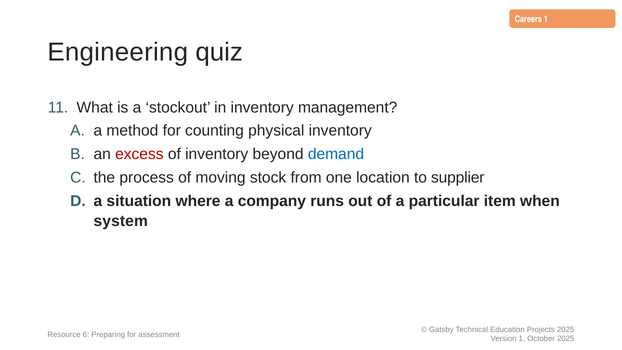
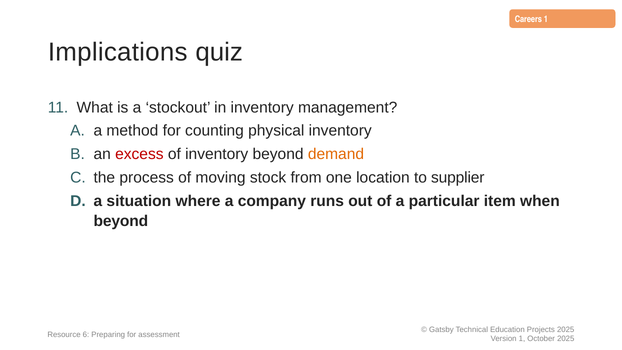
Engineering: Engineering -> Implications
demand colour: blue -> orange
system at (121, 221): system -> beyond
